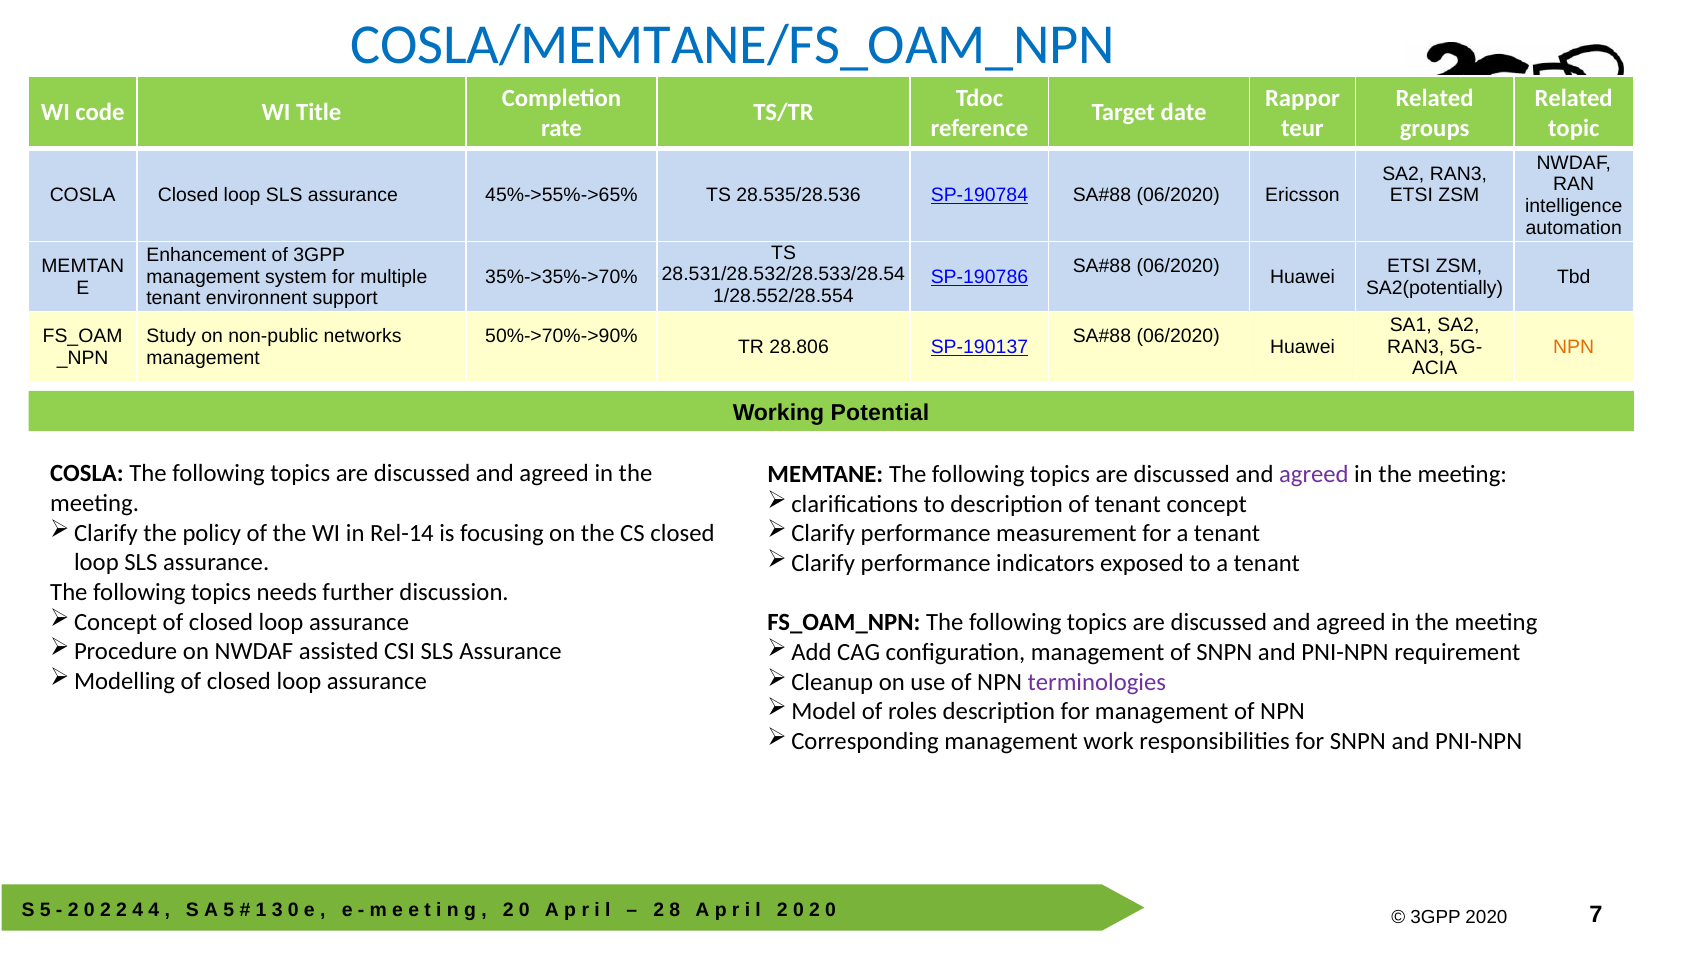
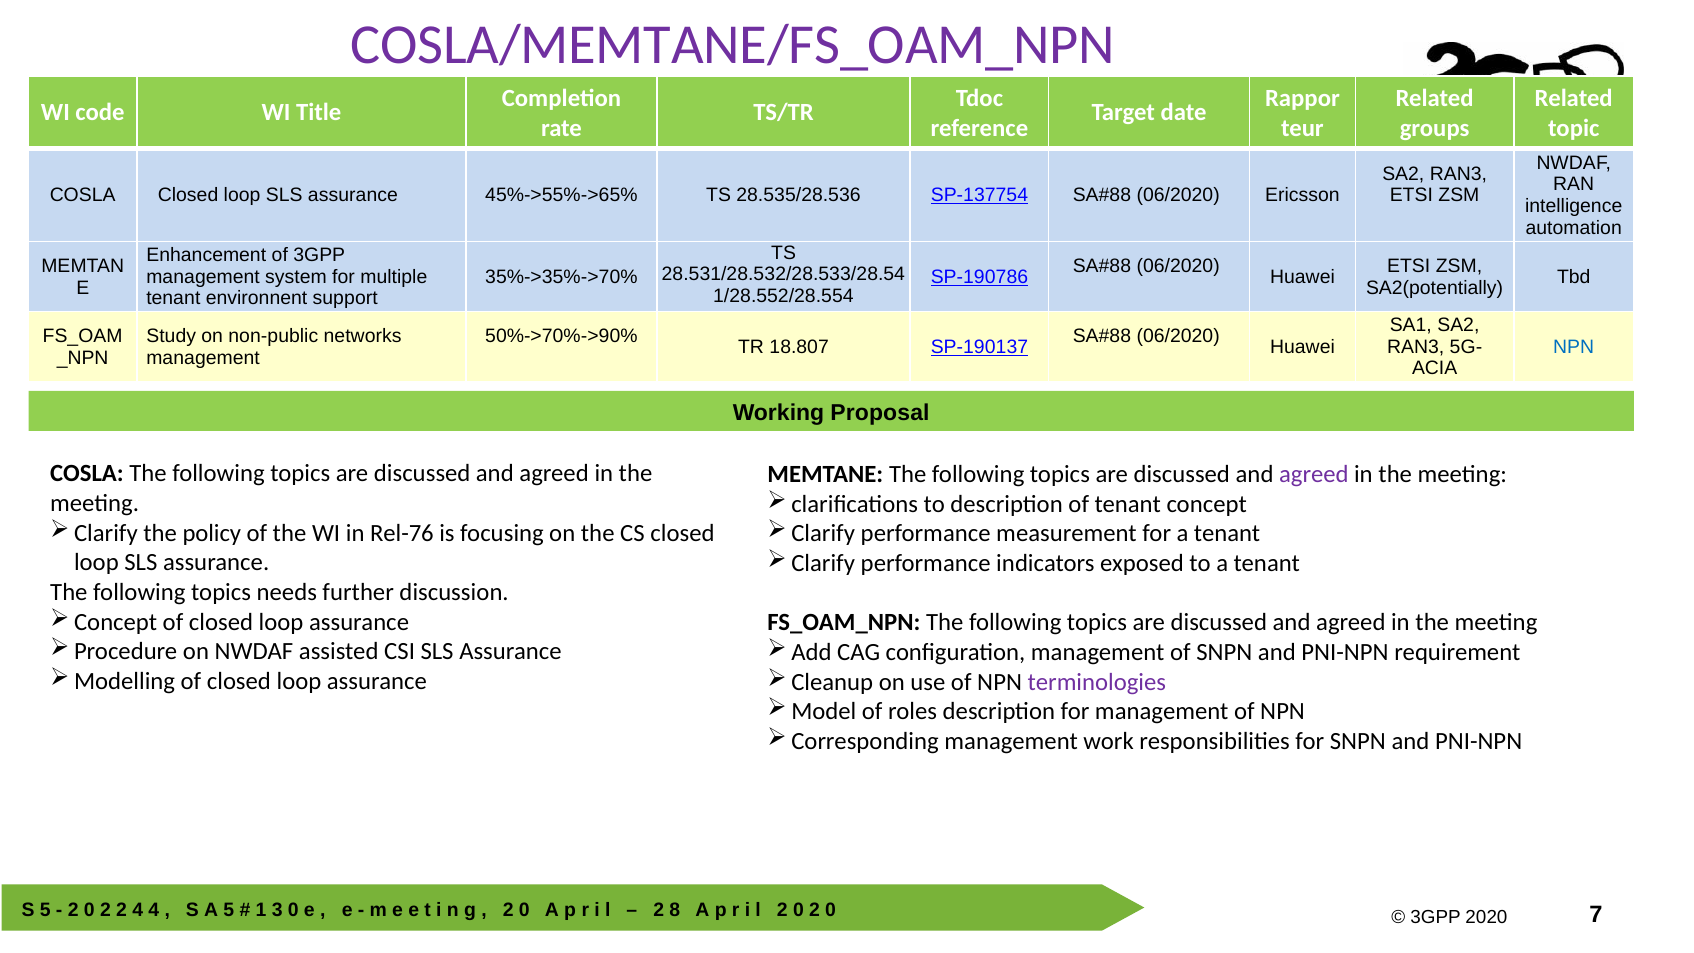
COSLA/MEMTANE/FS_OAM_NPN colour: blue -> purple
SP-190784: SP-190784 -> SP-137754
28.806: 28.806 -> 18.807
NPN at (1574, 347) colour: orange -> blue
Potential: Potential -> Proposal
Rel-14: Rel-14 -> Rel-76
